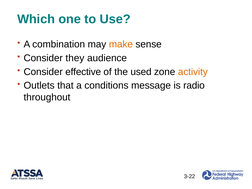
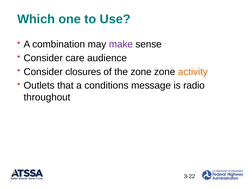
make colour: orange -> purple
they: they -> care
effective: effective -> closures
the used: used -> zone
